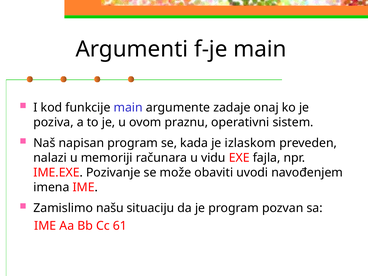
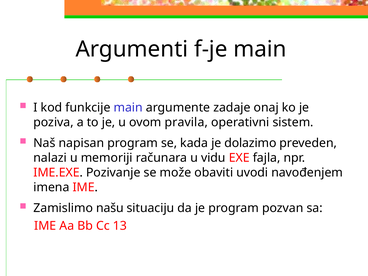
praznu: praznu -> pravila
izlaskom: izlaskom -> dolazimo
61: 61 -> 13
